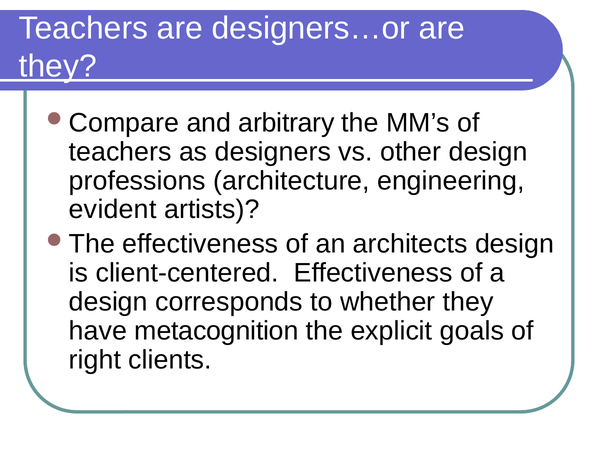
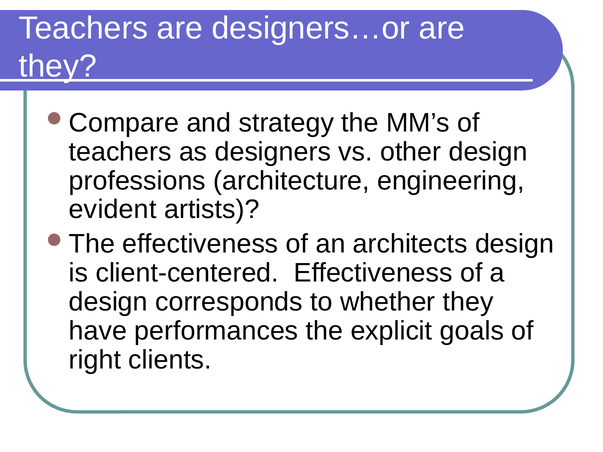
arbitrary: arbitrary -> strategy
metacognition: metacognition -> performances
